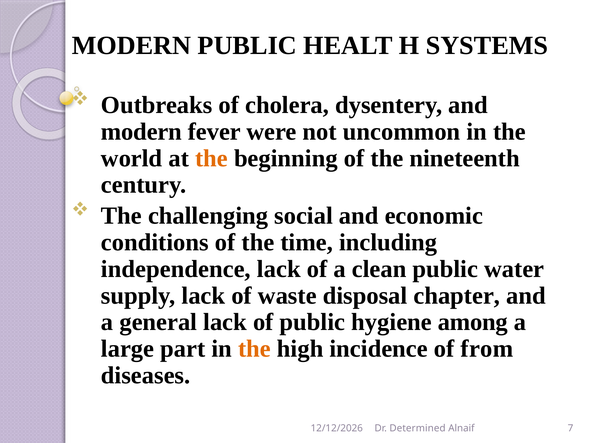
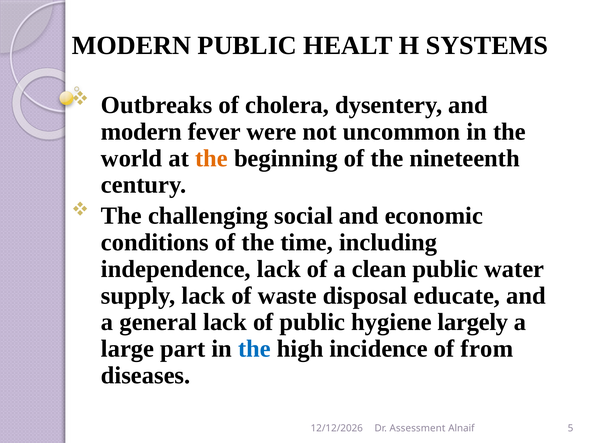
chapter: chapter -> educate
among: among -> largely
the at (254, 348) colour: orange -> blue
Determined: Determined -> Assessment
7: 7 -> 5
